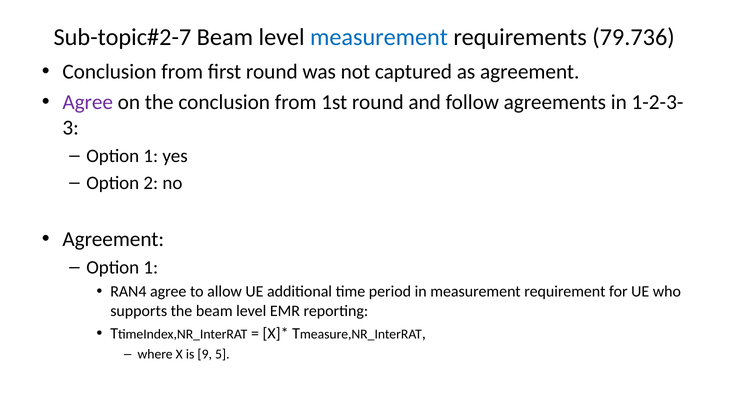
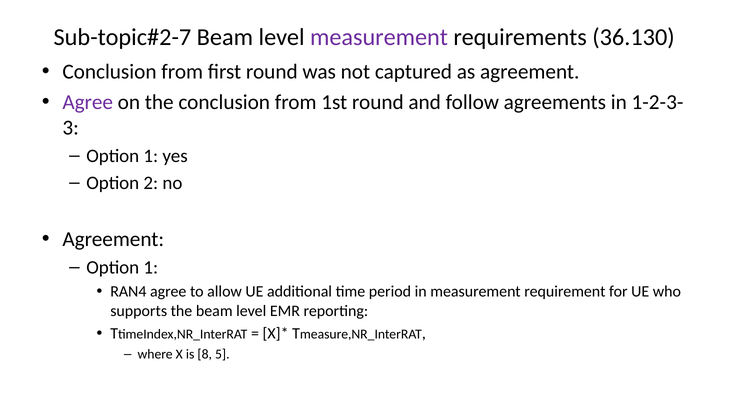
measurement at (379, 37) colour: blue -> purple
79.736: 79.736 -> 36.130
9: 9 -> 8
